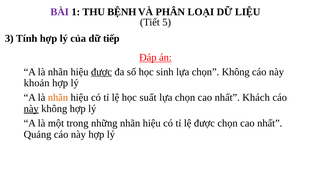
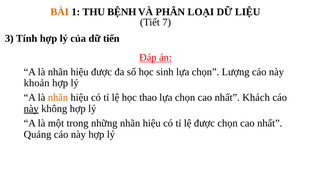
BÀI colour: purple -> orange
5: 5 -> 7
tiếp: tiếp -> tiến
được at (102, 72) underline: present -> none
chọn Không: Không -> Lượng
suất: suất -> thao
